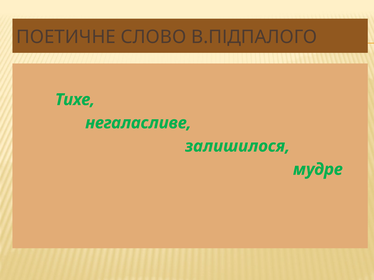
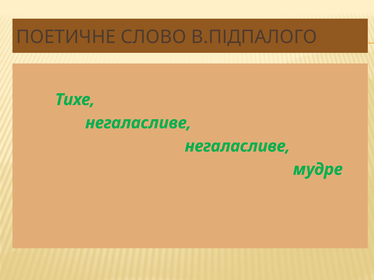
залишилося at (237, 146): залишилося -> негаласливе
